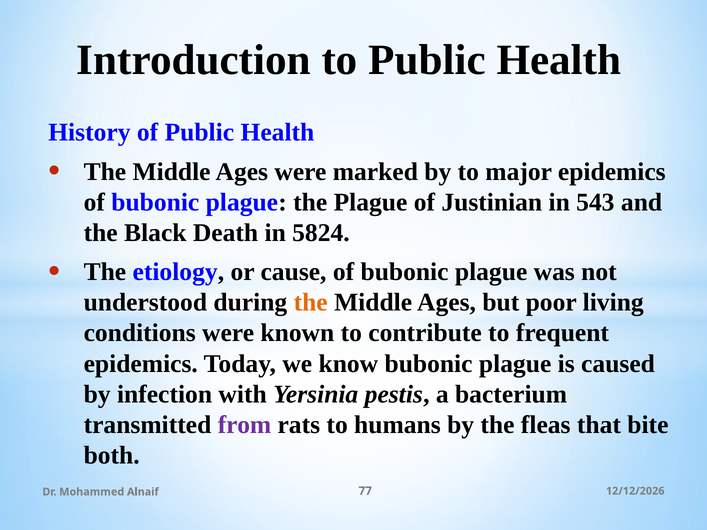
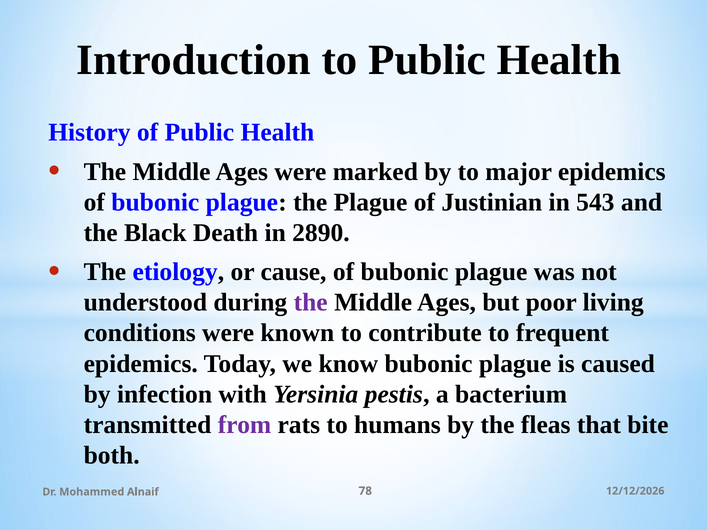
5824: 5824 -> 2890
the at (311, 303) colour: orange -> purple
77: 77 -> 78
